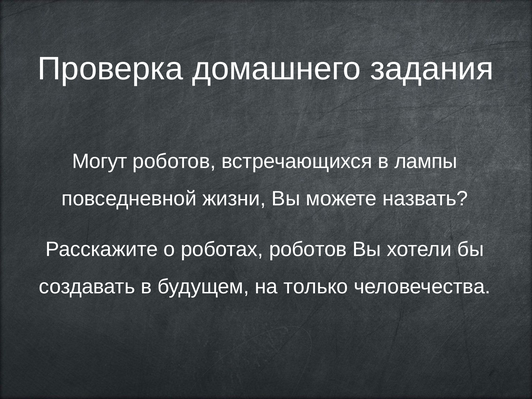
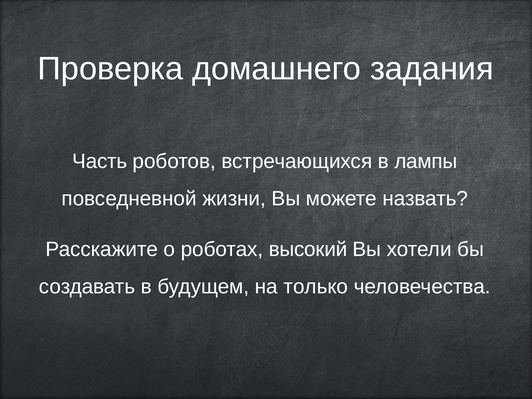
Могут: Могут -> Часть
роботах роботов: роботов -> высокий
